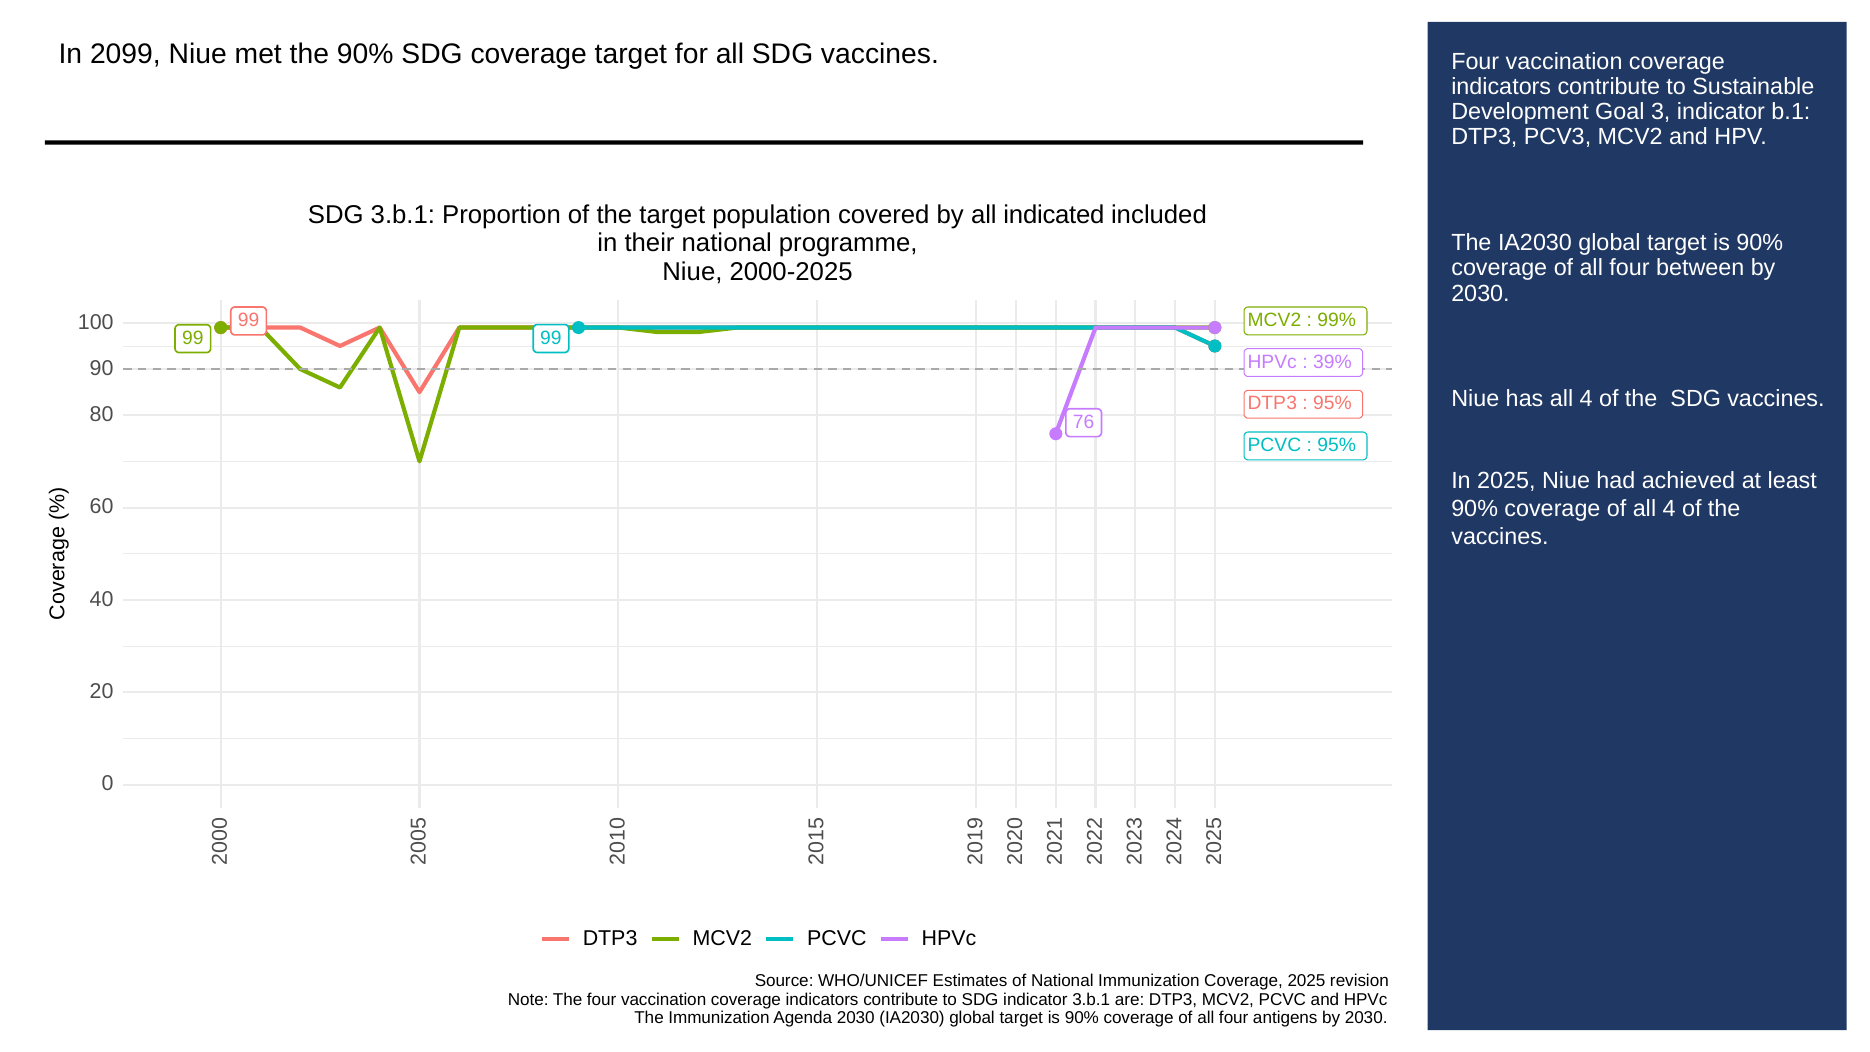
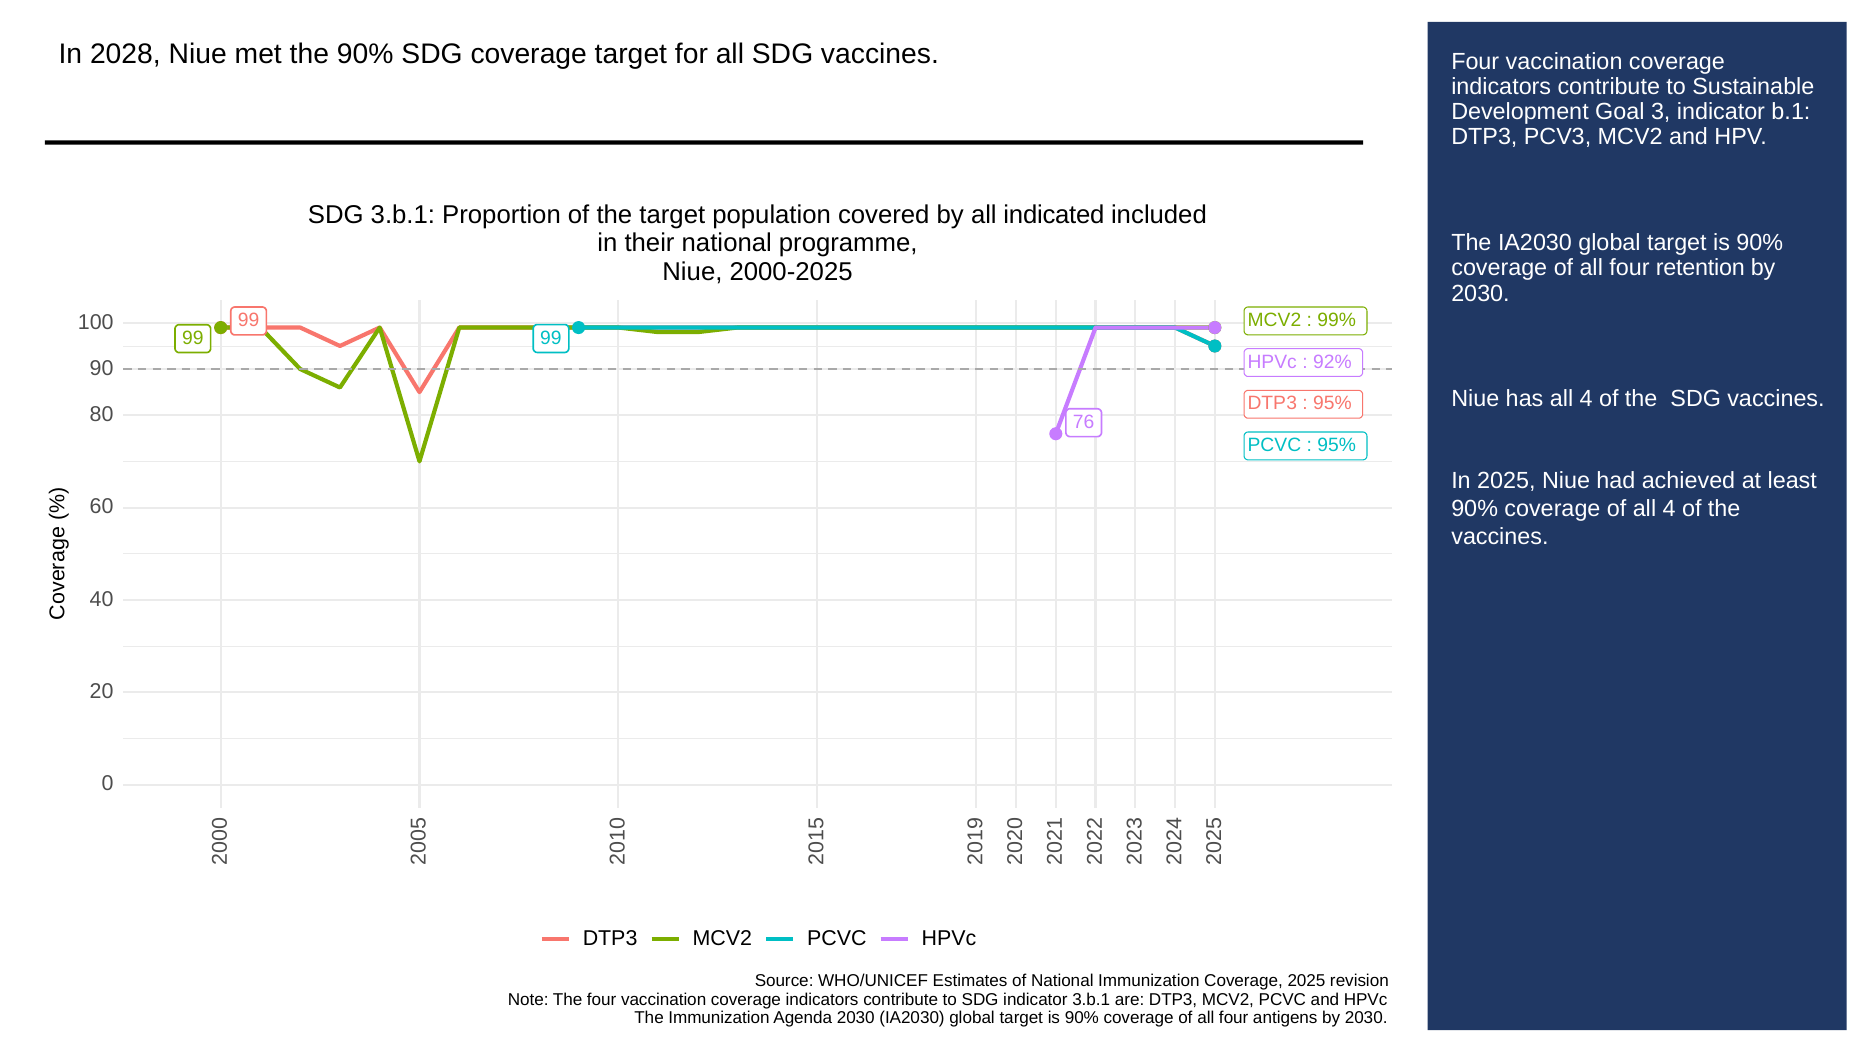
2099: 2099 -> 2028
between: between -> retention
39%: 39% -> 92%
